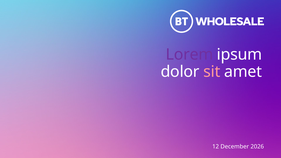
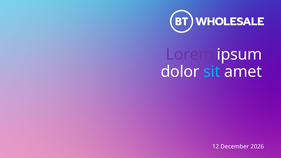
sit colour: pink -> light blue
